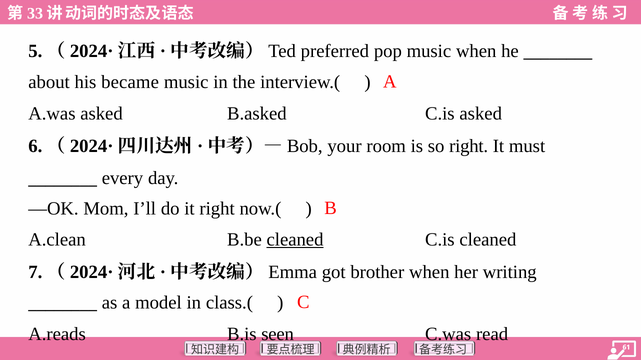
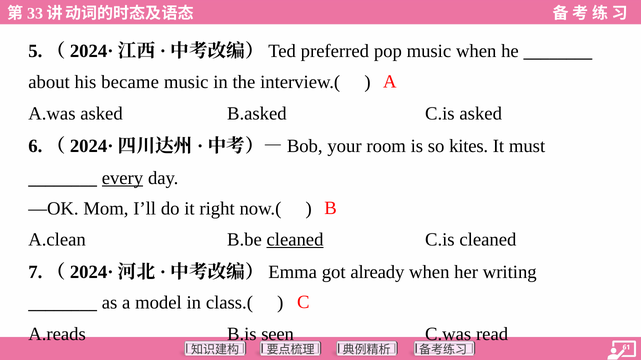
so right: right -> kites
every underline: none -> present
brother: brother -> already
